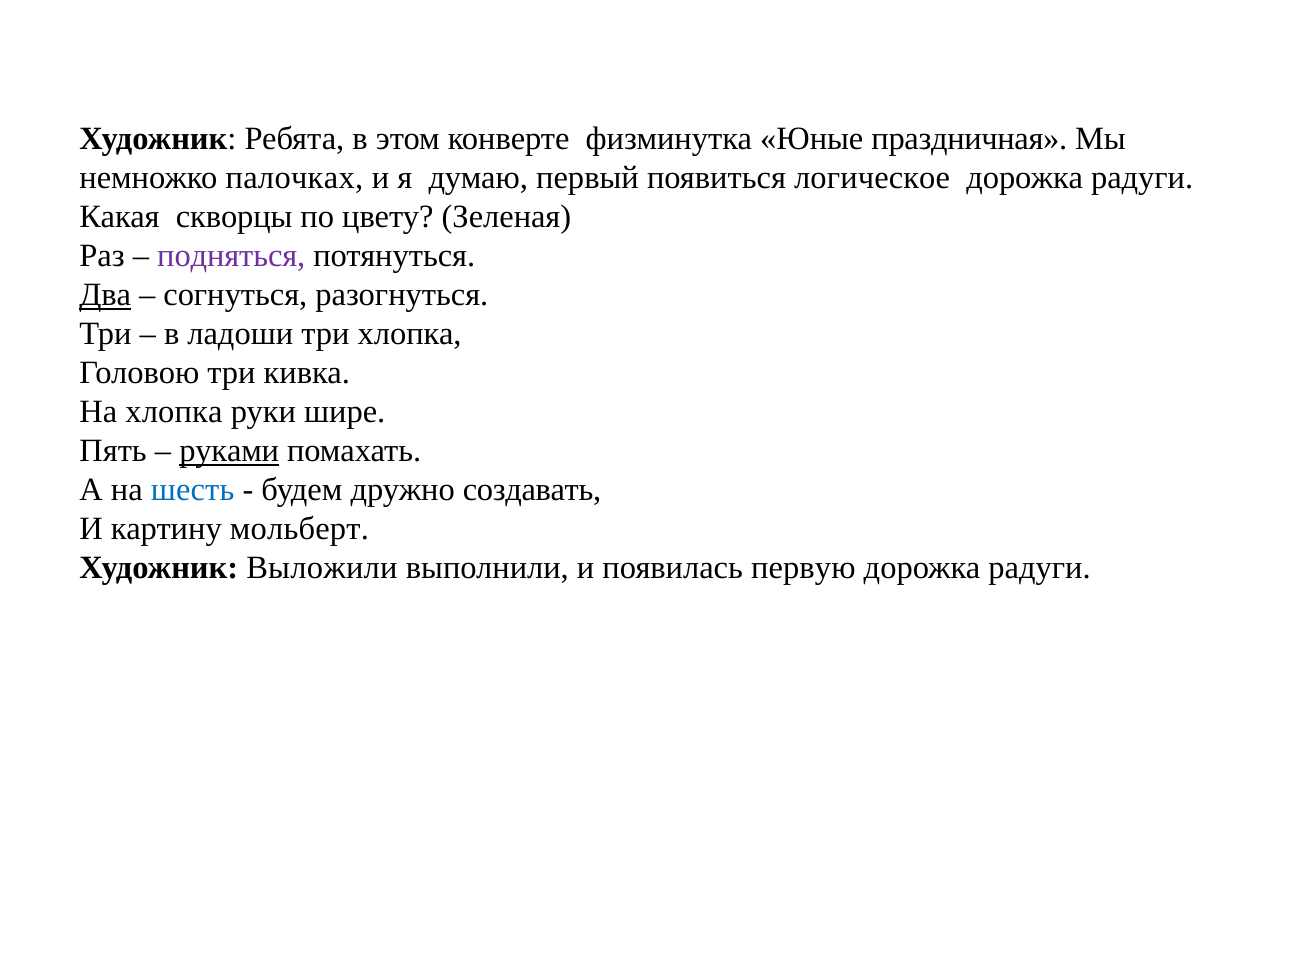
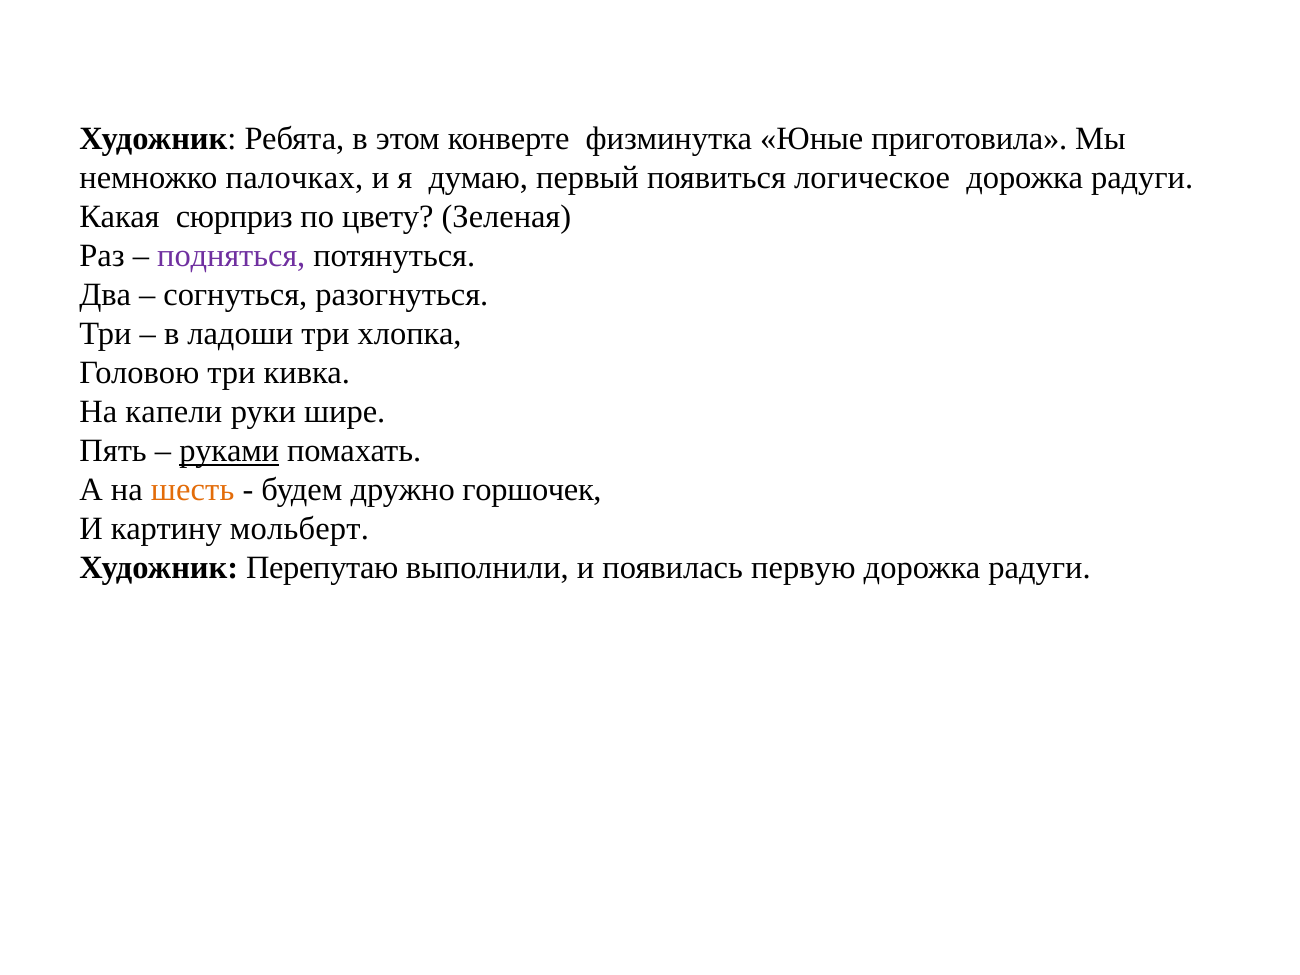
праздничная: праздничная -> приготовила
скворцы: скворцы -> сюрприз
Два underline: present -> none
На хлопка: хлопка -> капели
шесть colour: blue -> orange
создавать: создавать -> горшочек
Выложили: Выложили -> Перепутаю
